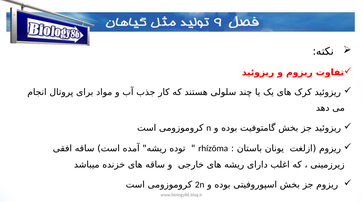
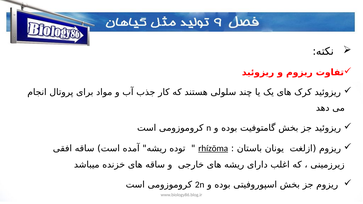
rhízōma underline: none -> present
